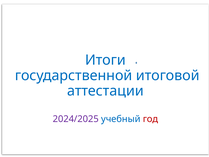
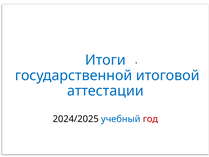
2024/2025 colour: purple -> black
